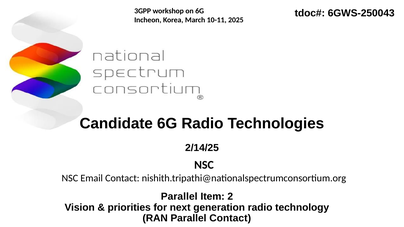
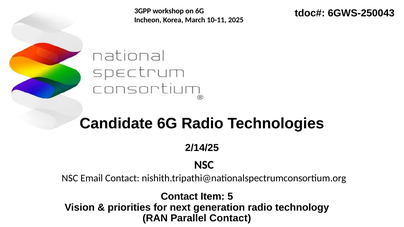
Parallel at (179, 197): Parallel -> Contact
2: 2 -> 5
